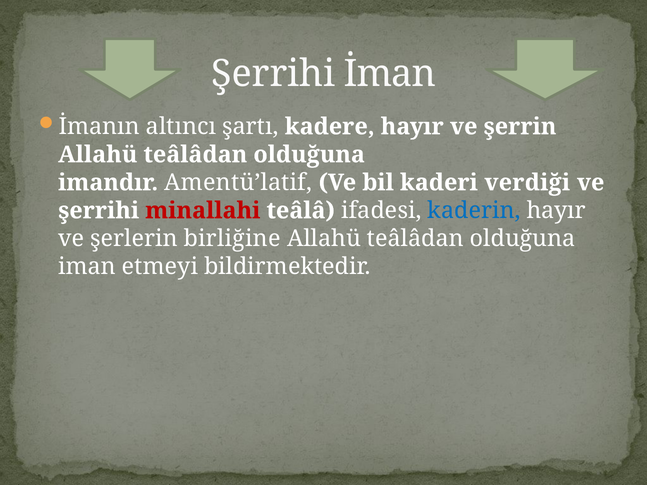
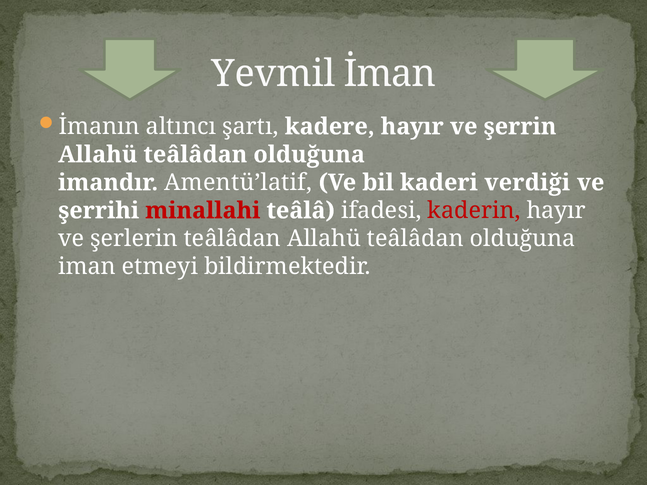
Şerrihi at (273, 74): Şerrihi -> Yevmil
kaderin colour: blue -> red
şerlerin birliğine: birliğine -> teâlâdan
